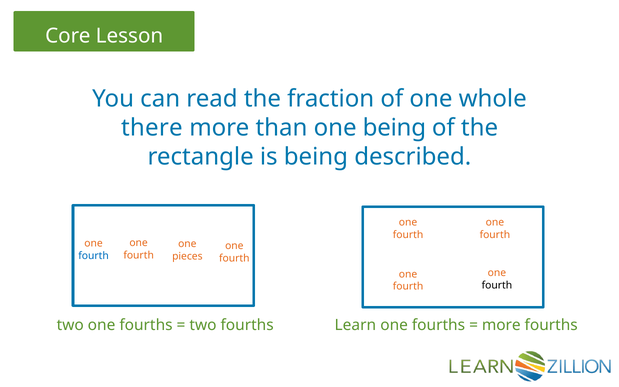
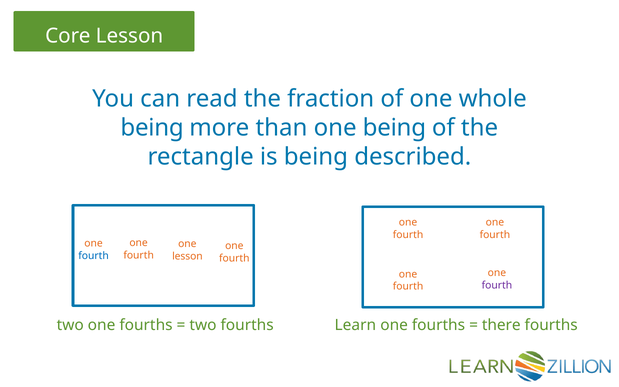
there at (152, 128): there -> being
pieces at (187, 256): pieces -> lesson
fourth at (497, 285) colour: black -> purple
more at (501, 325): more -> there
